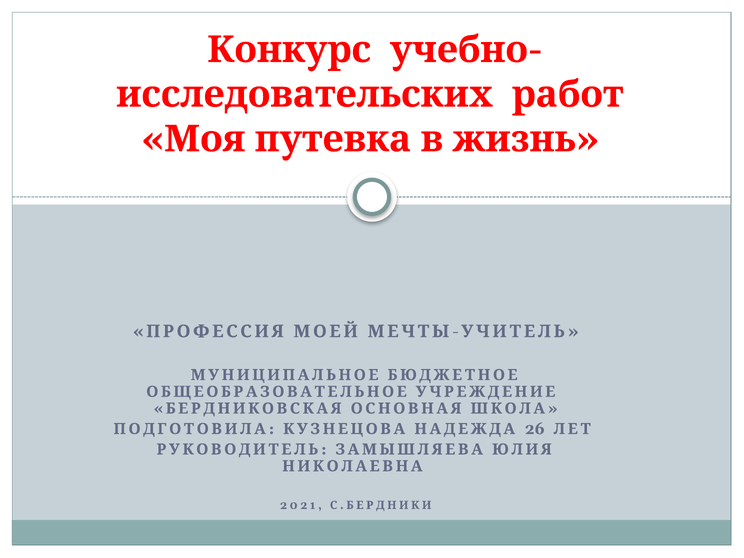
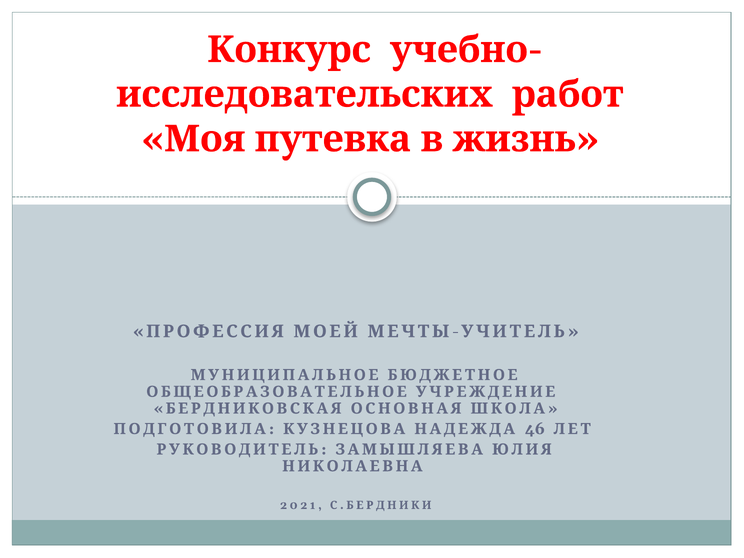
26: 26 -> 46
